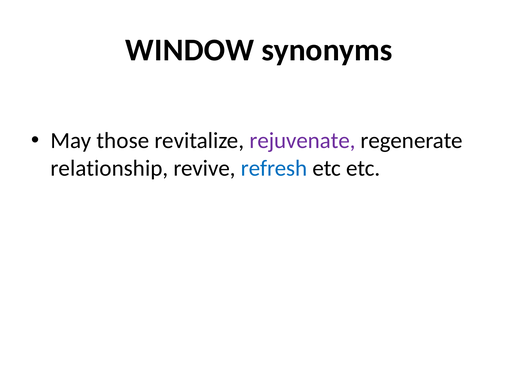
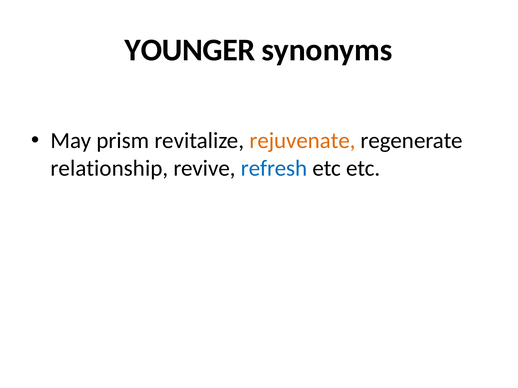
WINDOW: WINDOW -> YOUNGER
those: those -> prism
rejuvenate colour: purple -> orange
